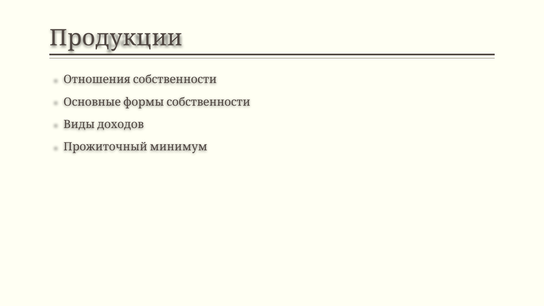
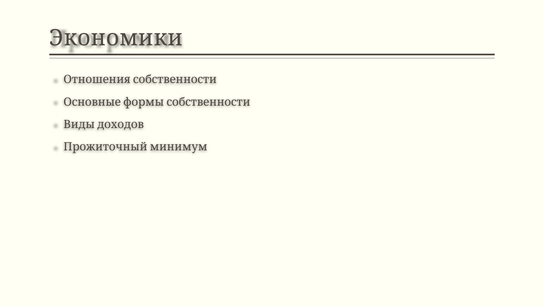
Продукции: Продукции -> Экономики
